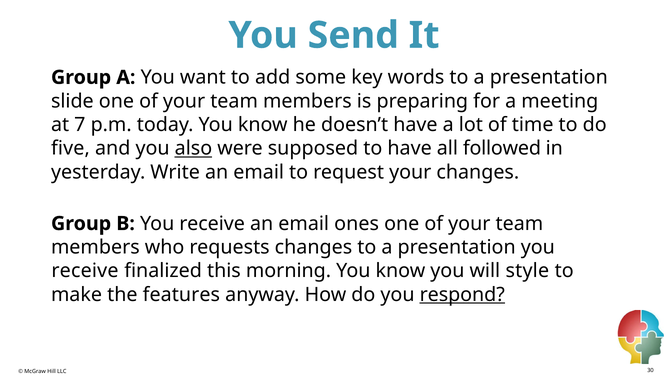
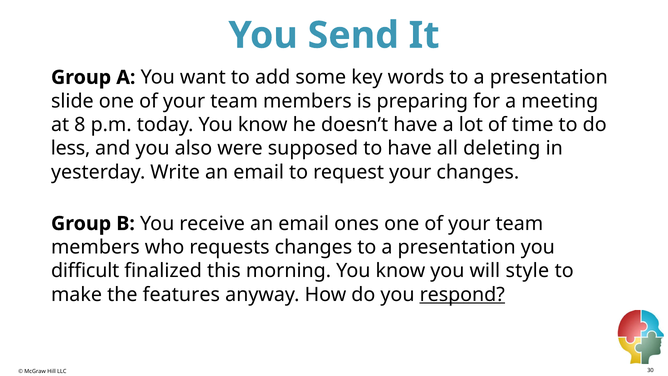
7: 7 -> 8
five: five -> less
also underline: present -> none
followed: followed -> deleting
receive at (85, 271): receive -> difficult
